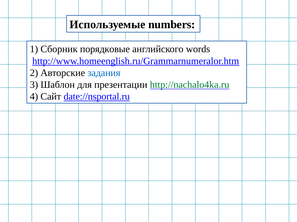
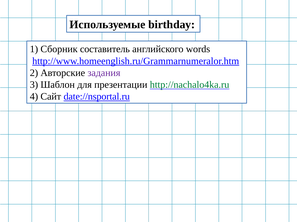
numbers: numbers -> birthday
порядковые: порядковые -> составитель
задания colour: blue -> purple
